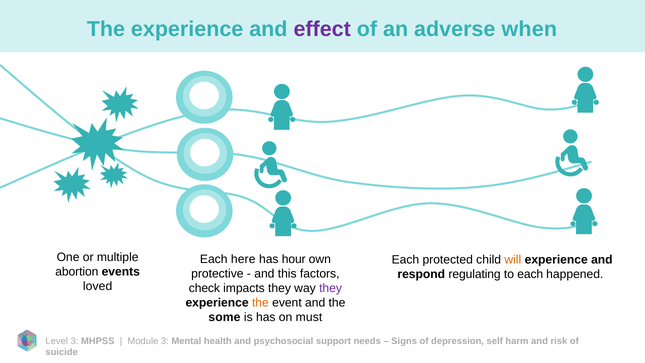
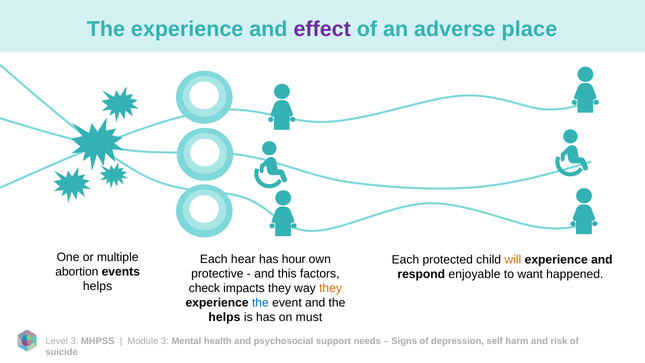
when: when -> place
here: here -> hear
regulating: regulating -> enjoyable
to each: each -> want
loved at (98, 286): loved -> helps
they at (331, 288) colour: purple -> orange
the at (260, 303) colour: orange -> blue
some at (224, 317): some -> helps
